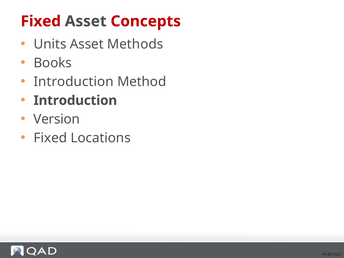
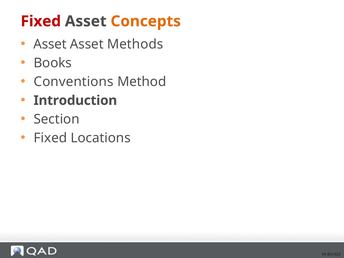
Concepts colour: red -> orange
Units at (50, 44): Units -> Asset
Introduction at (74, 82): Introduction -> Conventions
Version: Version -> Section
